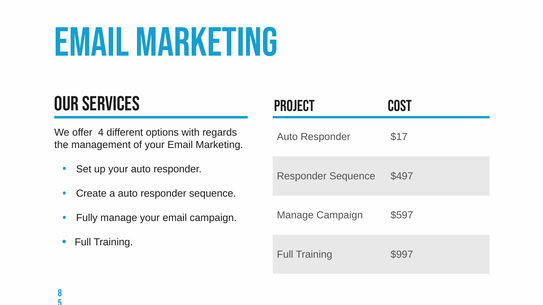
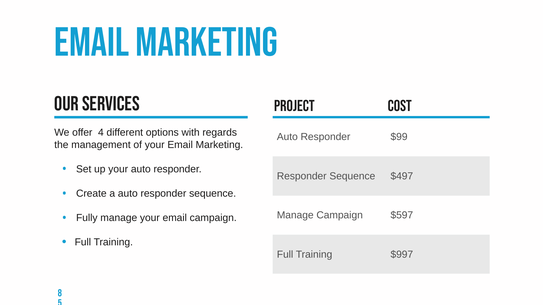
$17: $17 -> $99
